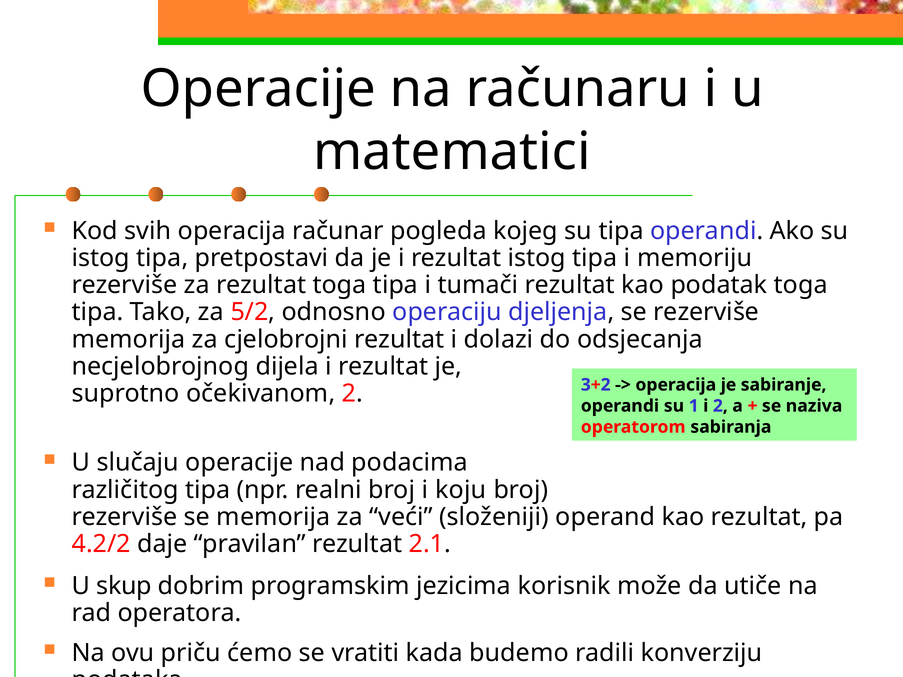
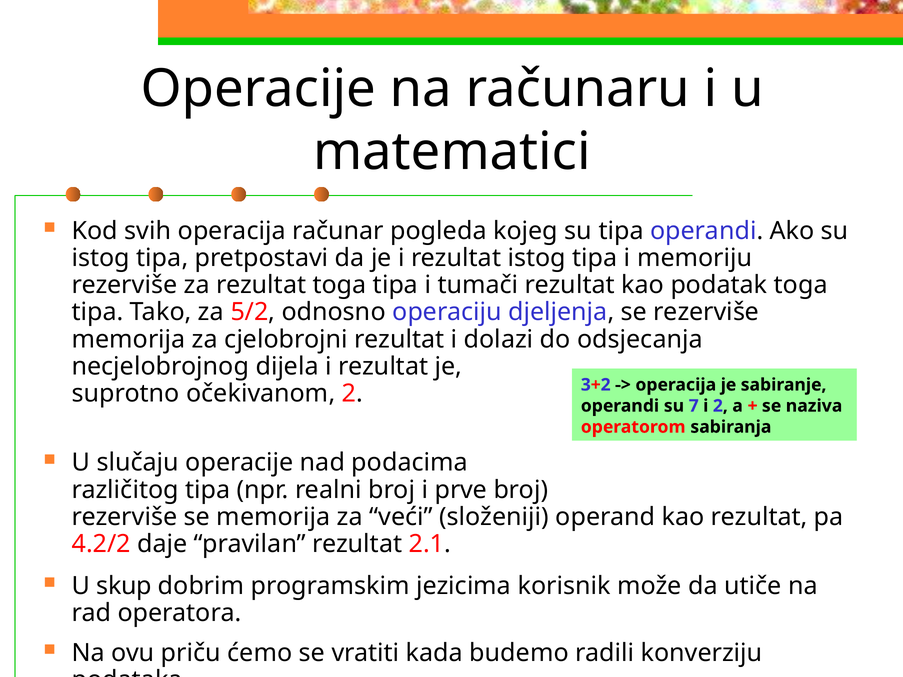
1: 1 -> 7
koju: koju -> prve
